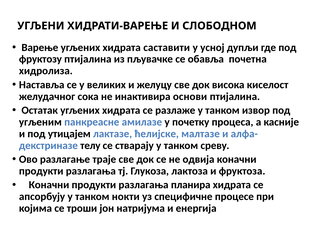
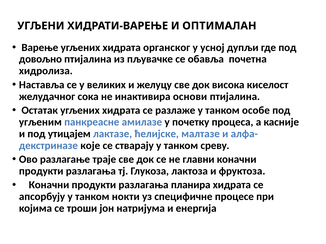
СЛОБОДНОМ: СЛОБОДНОМ -> ОПТИМАЛАН
саставити: саставити -> органског
фруктозу: фруктозу -> довољно
извор: извор -> особе
телу: телу -> које
одвија: одвија -> главни
